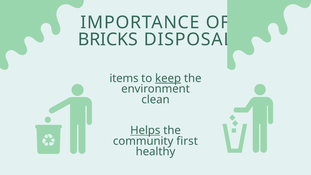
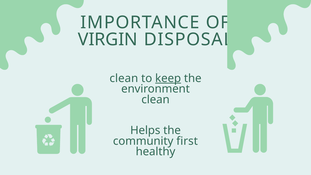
BRICKS: BRICKS -> VIRGIN
items at (124, 78): items -> clean
Helps underline: present -> none
